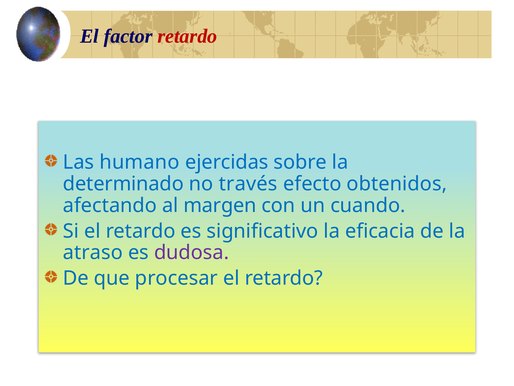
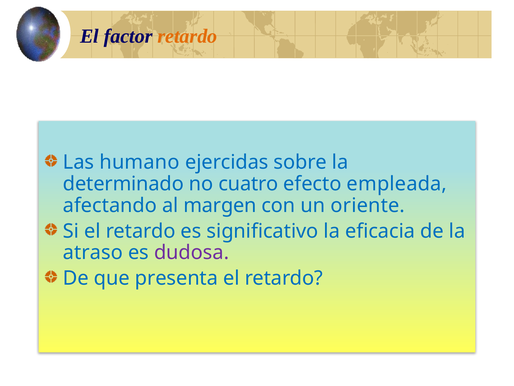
retardo at (187, 36) colour: red -> orange
través: través -> cuatro
obtenidos: obtenidos -> empleada
cuando: cuando -> oriente
procesar: procesar -> presenta
